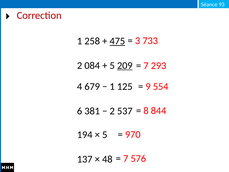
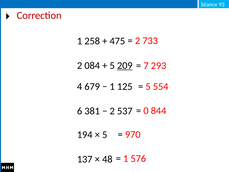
3 at (138, 41): 3 -> 2
475 underline: present -> none
9 at (148, 87): 9 -> 5
8: 8 -> 0
7 at (126, 158): 7 -> 1
